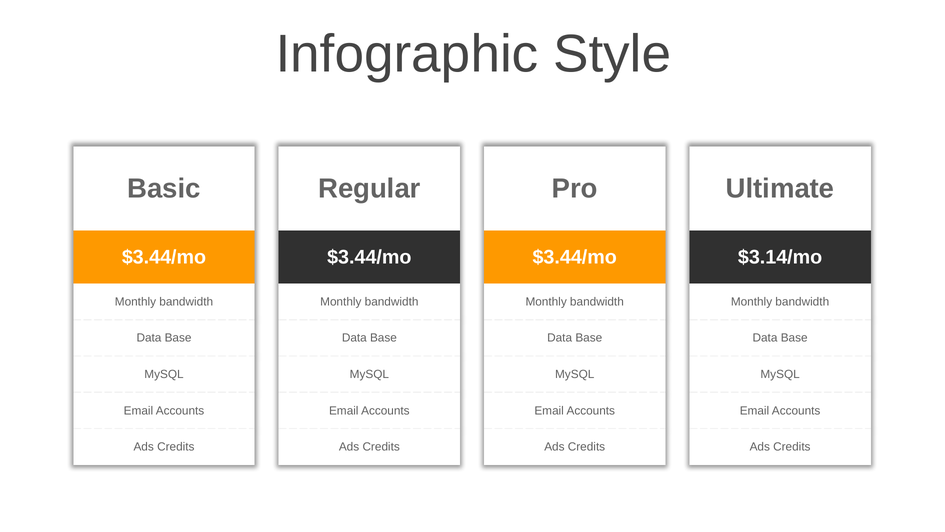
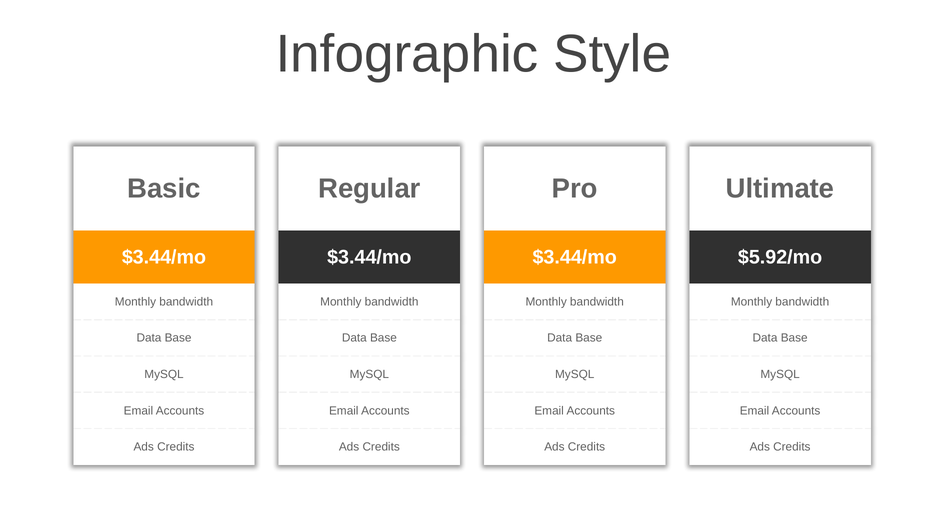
$3.14/mo: $3.14/mo -> $5.92/mo
